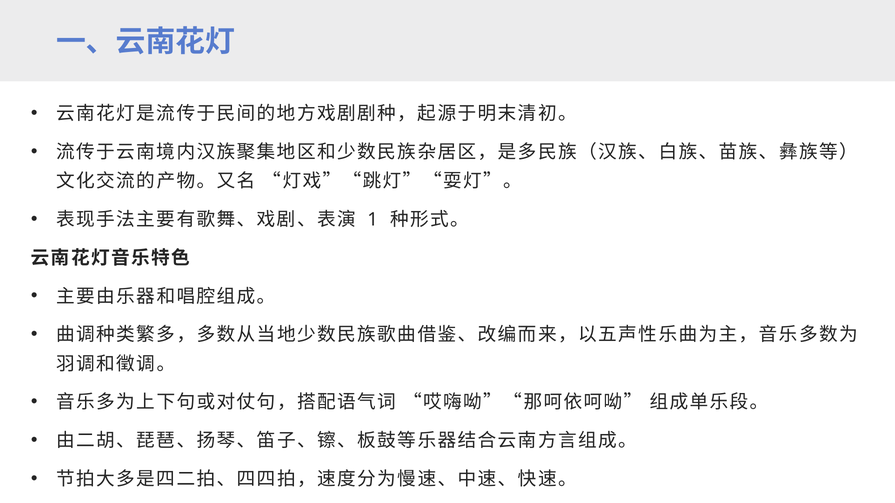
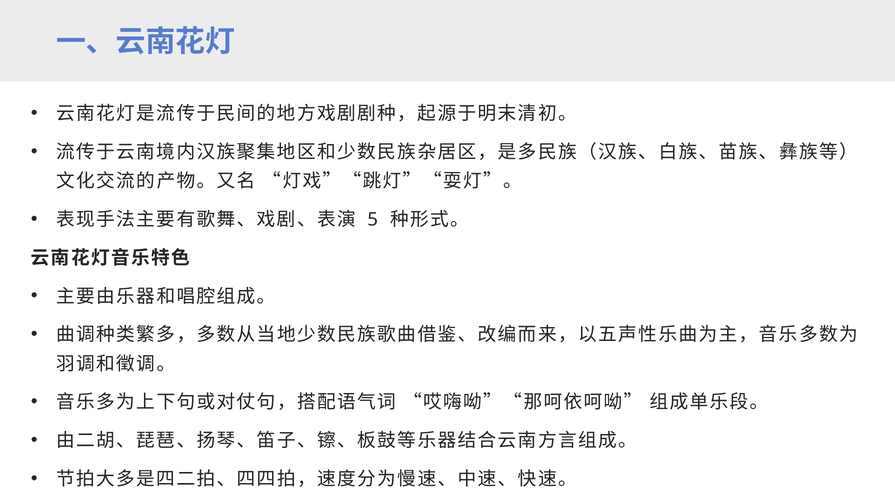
1: 1 -> 5
